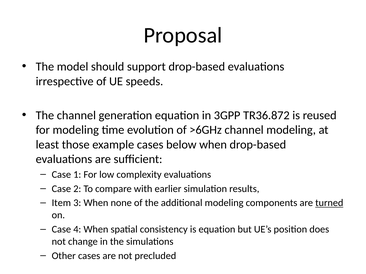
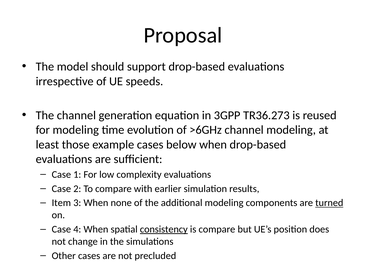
TR36.872: TR36.872 -> TR36.273
consistency underline: none -> present
is equation: equation -> compare
